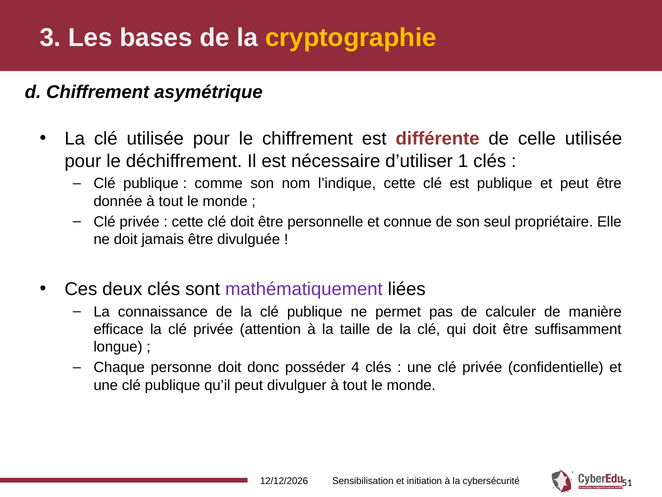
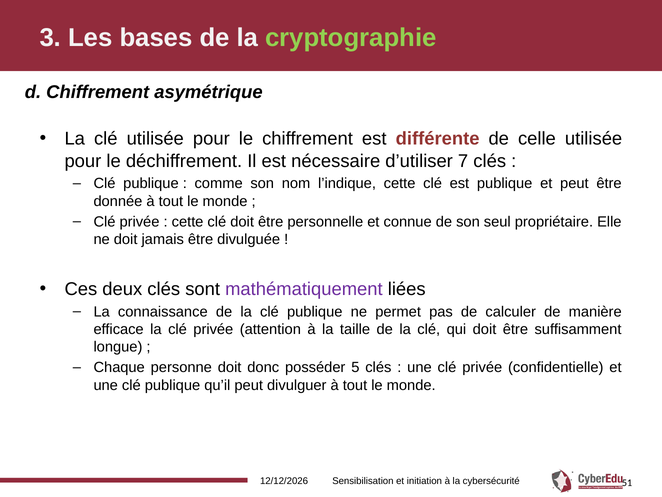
cryptographie colour: yellow -> light green
1: 1 -> 7
4: 4 -> 5
